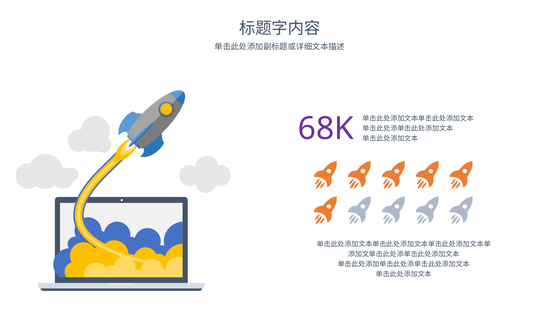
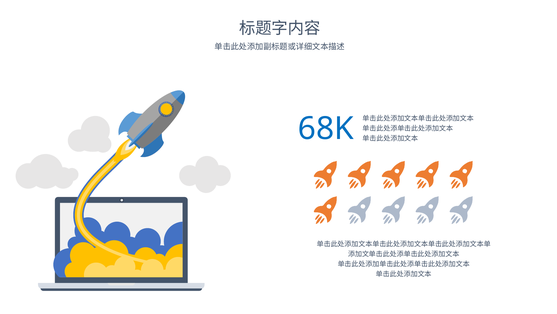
68K colour: purple -> blue
